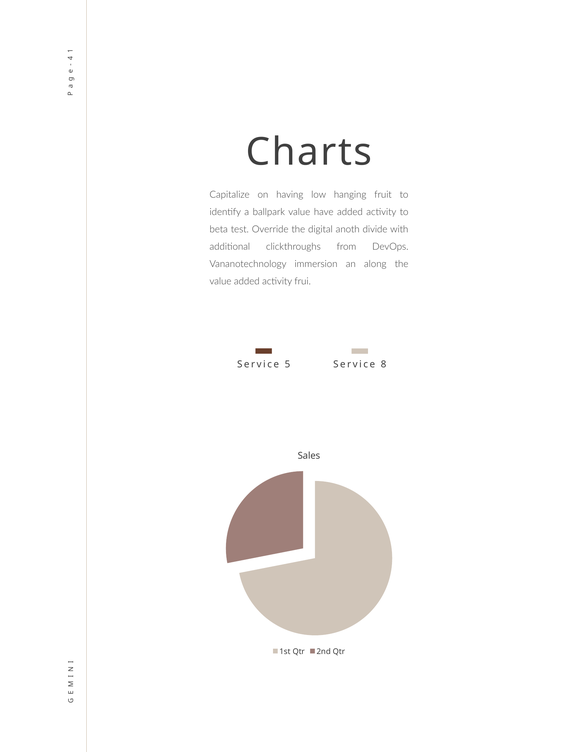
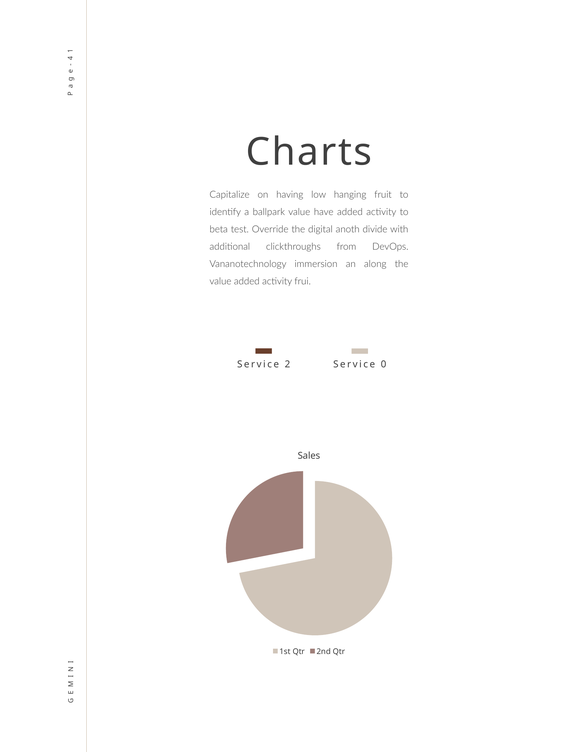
5: 5 -> 2
8: 8 -> 0
